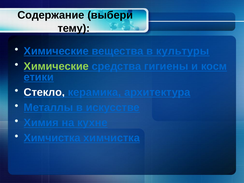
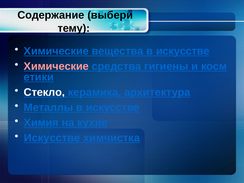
вещества в культуры: культуры -> искусстве
Химические at (56, 66) colour: light green -> pink
Химчистка at (52, 138): Химчистка -> Искусстве
